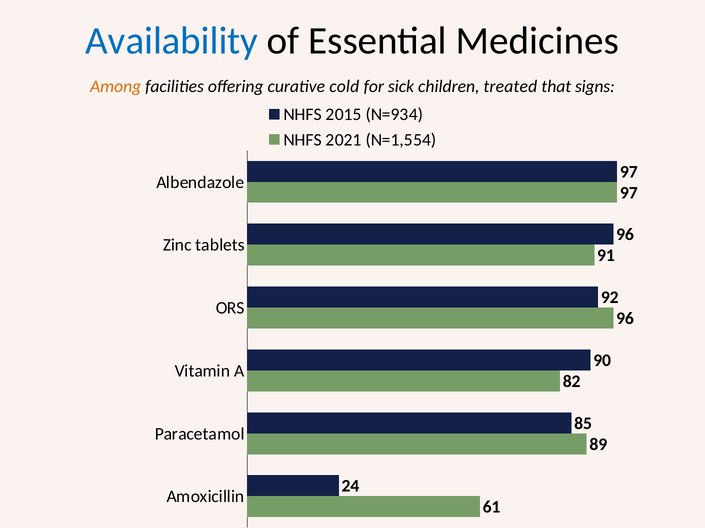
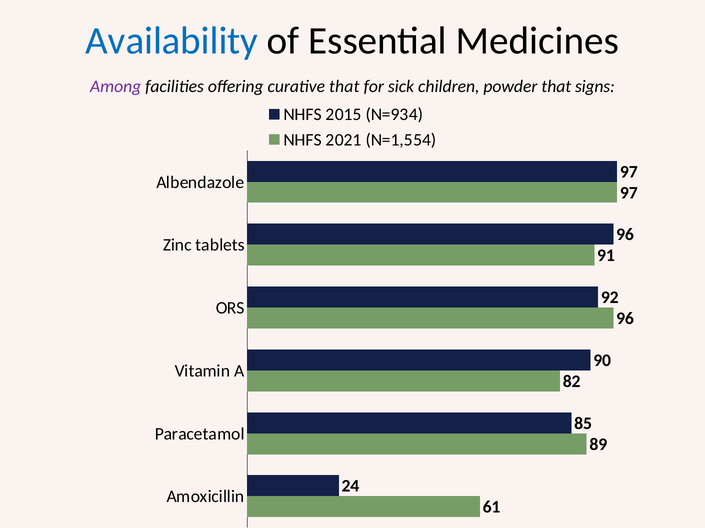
Among colour: orange -> purple
curative cold: cold -> that
treated: treated -> powder
